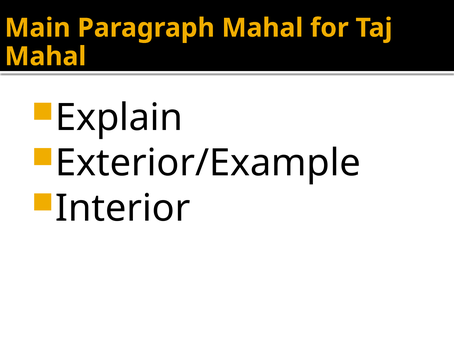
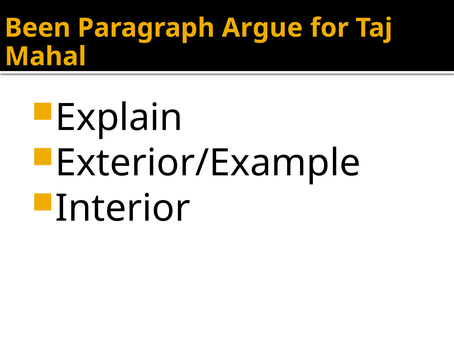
Main: Main -> Been
Paragraph Mahal: Mahal -> Argue
